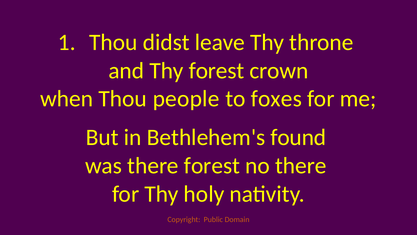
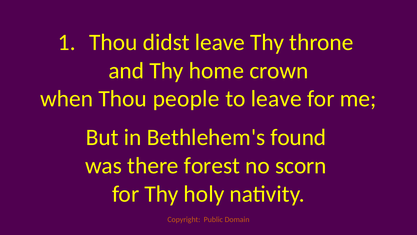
Thy forest: forest -> home
to foxes: foxes -> leave
no there: there -> scorn
